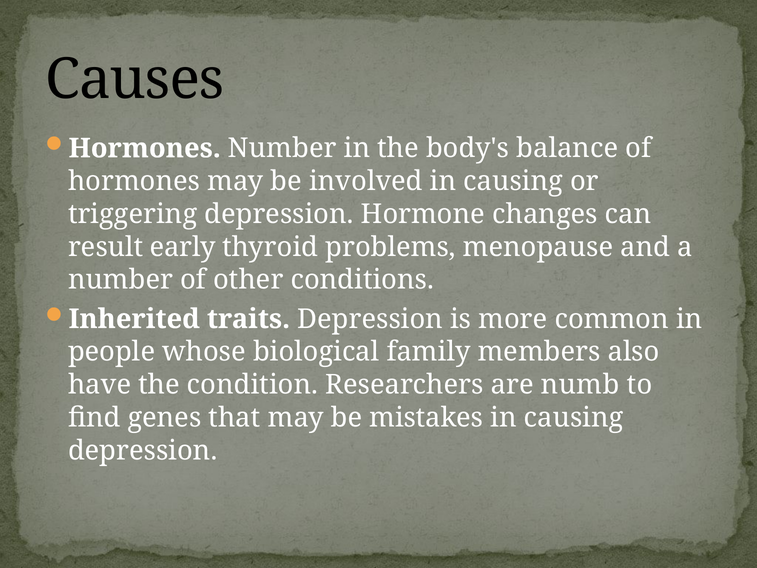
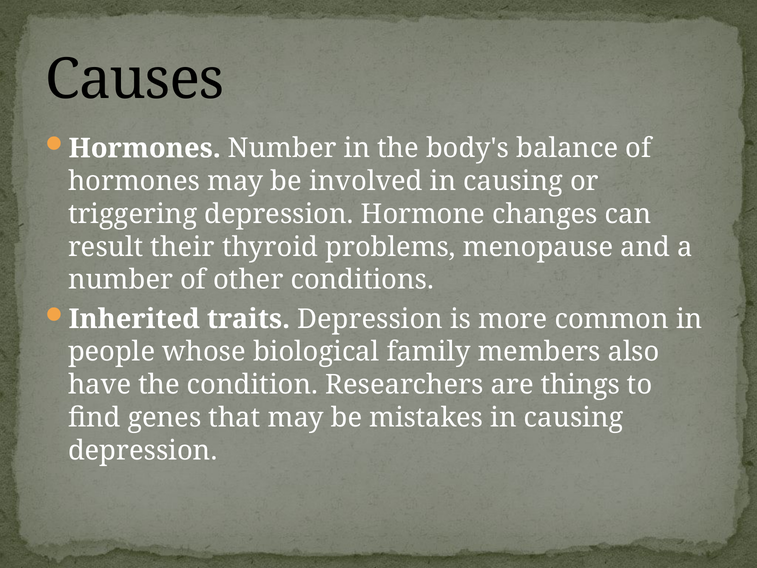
early: early -> their
numb: numb -> things
